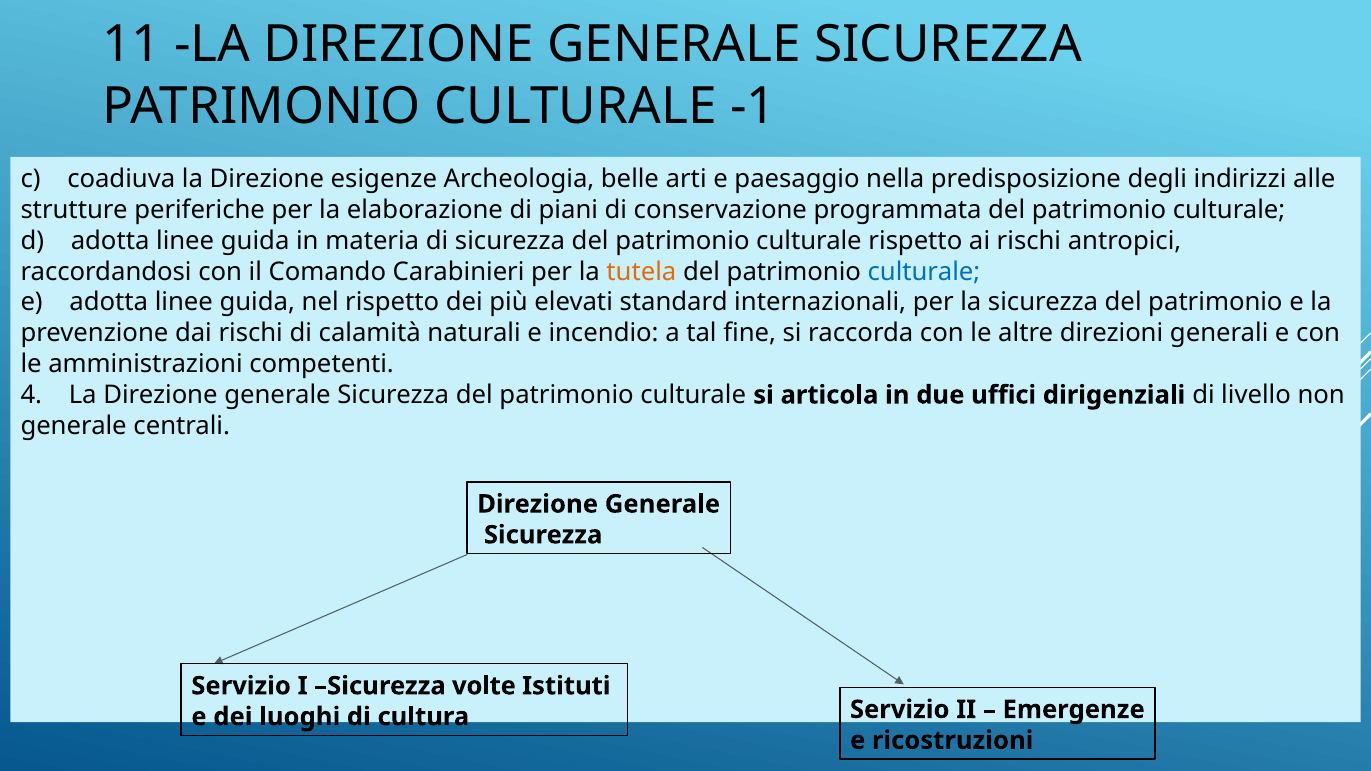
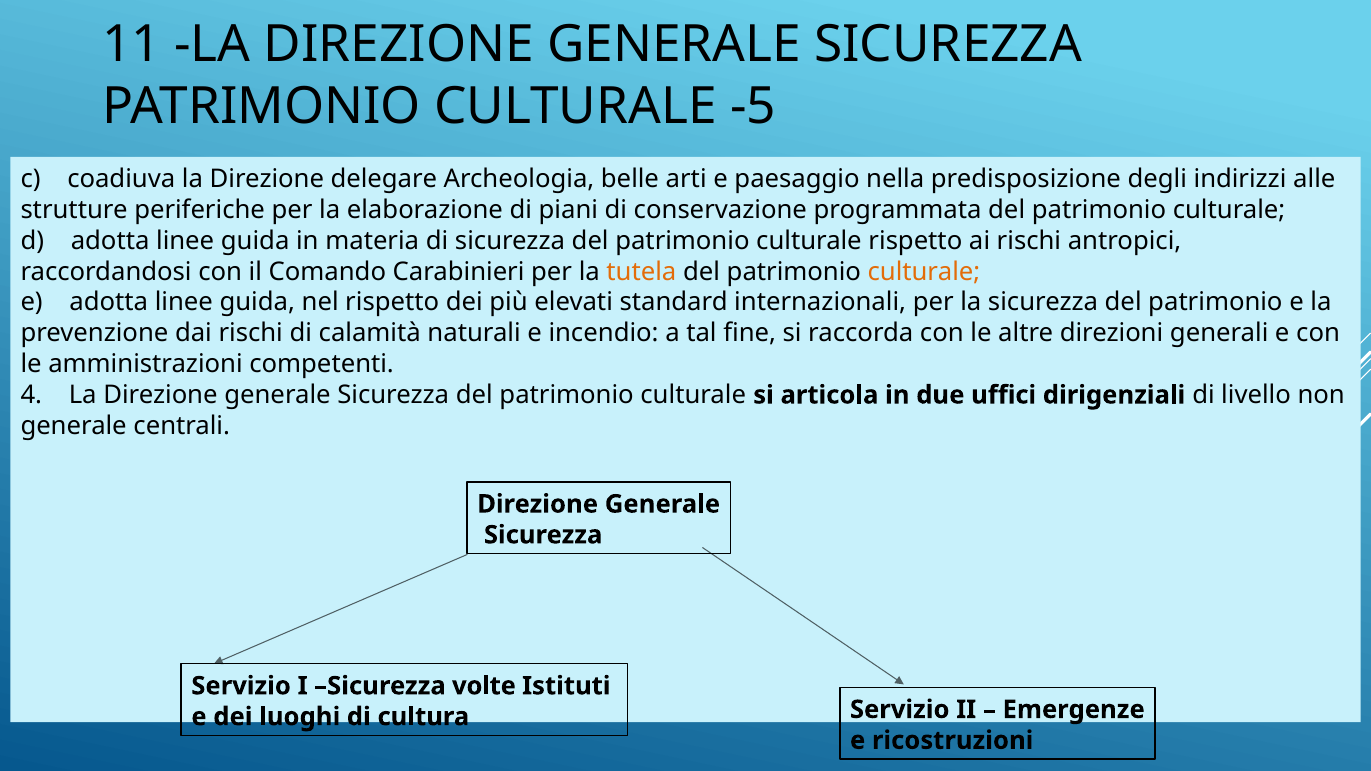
-1: -1 -> -5
esigenze: esigenze -> delegare
culturale at (924, 272) colour: blue -> orange
